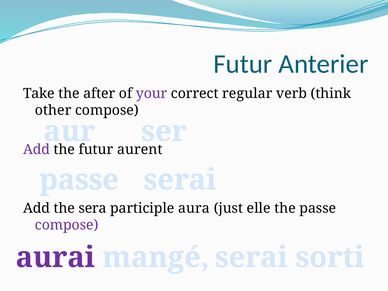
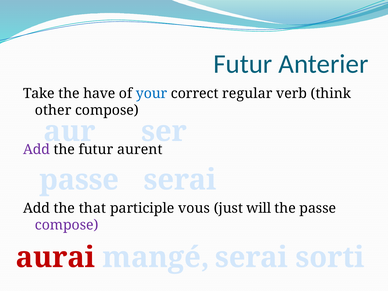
after: after -> have
your colour: purple -> blue
sera: sera -> that
aura: aura -> vous
elle: elle -> will
aurai colour: purple -> red
